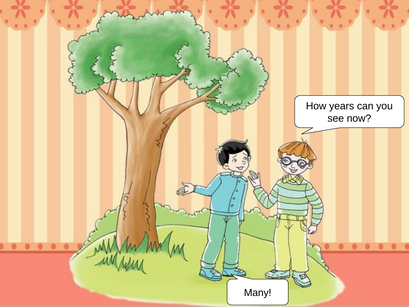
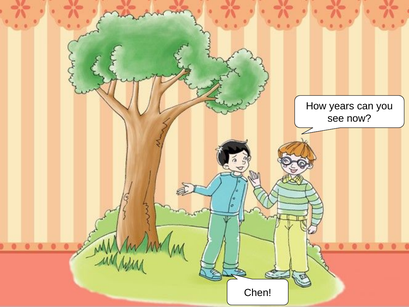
Many: Many -> Chen
